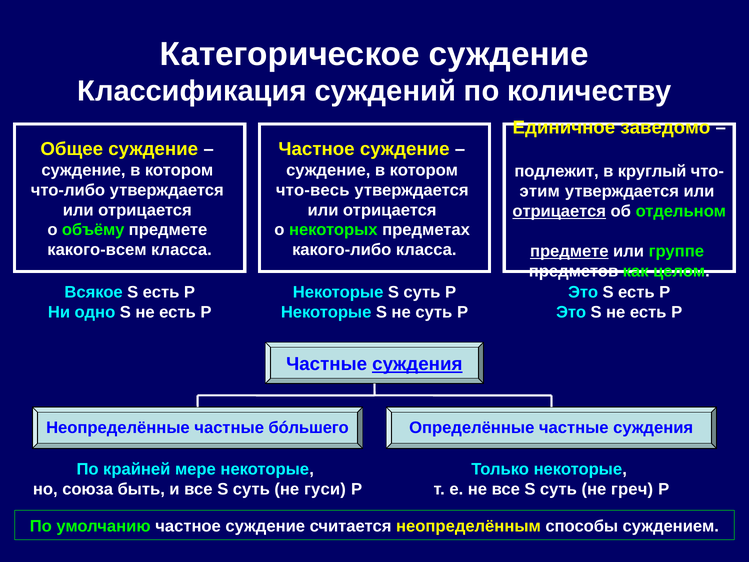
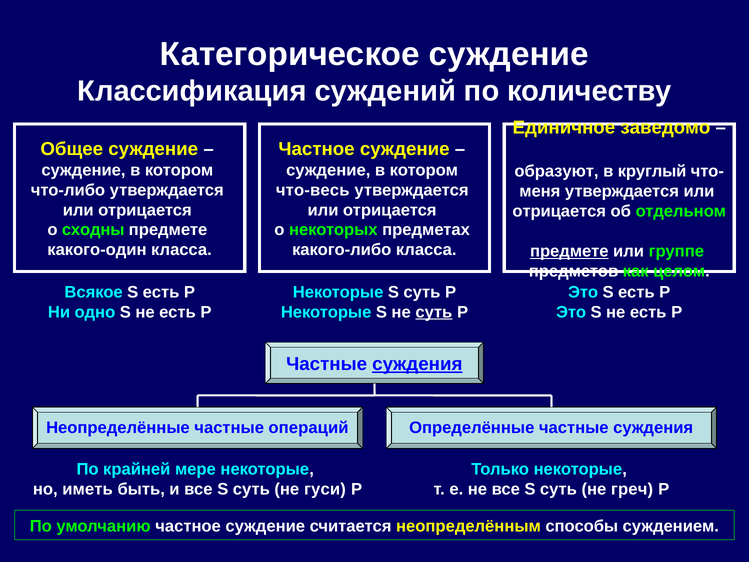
подлежит: подлежит -> образуют
этим: этим -> меня
отрицается at (559, 211) underline: present -> none
объёму: объёму -> сходны
какого-всем: какого-всем -> какого-один
суть at (434, 312) underline: none -> present
бóльшего: бóльшего -> операций
союза: союза -> иметь
